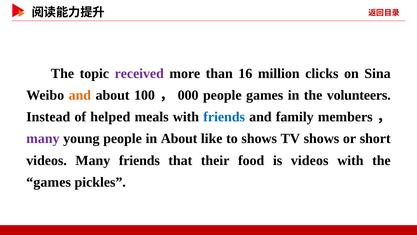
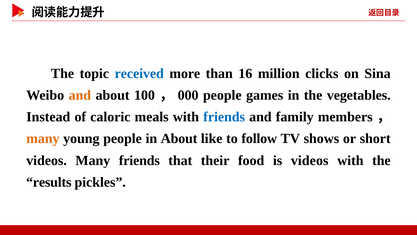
received colour: purple -> blue
volunteers: volunteers -> vegetables
helped: helped -> caloric
many at (43, 138) colour: purple -> orange
to shows: shows -> follow
games at (49, 182): games -> results
